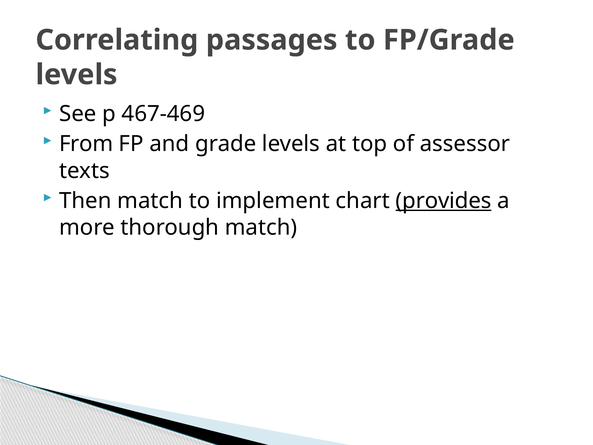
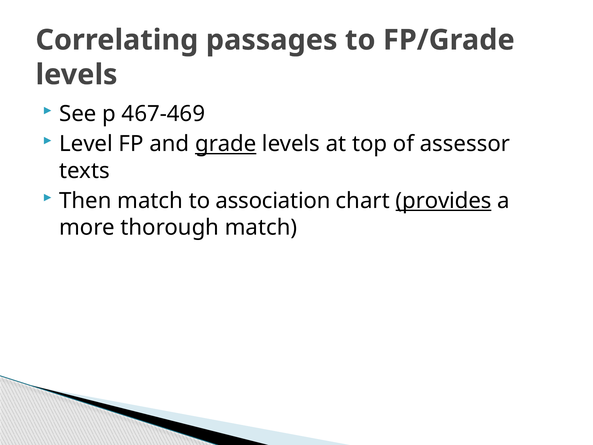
From: From -> Level
grade underline: none -> present
implement: implement -> association
